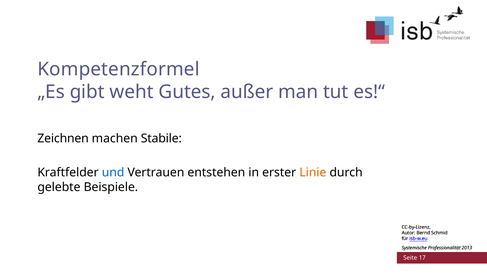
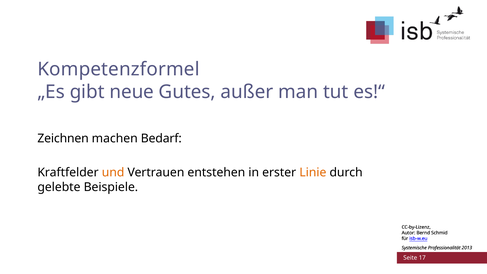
weht: weht -> neue
Stabile: Stabile -> Bedarf
und colour: blue -> orange
